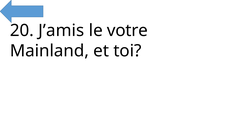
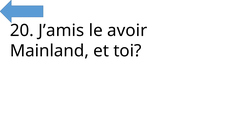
votre: votre -> avoir
